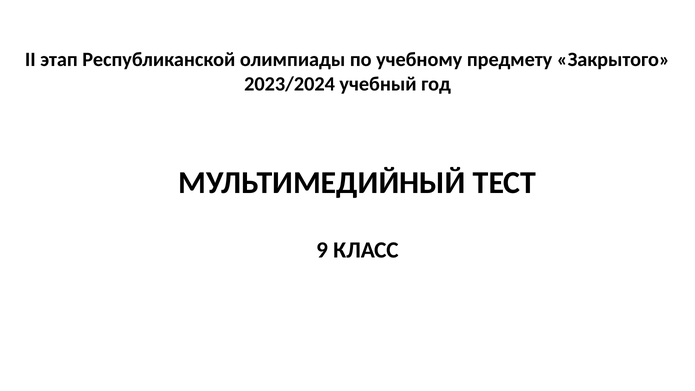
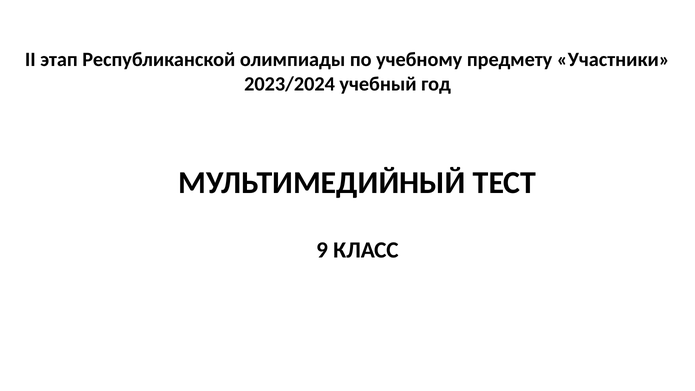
Закрытого: Закрытого -> Участники
